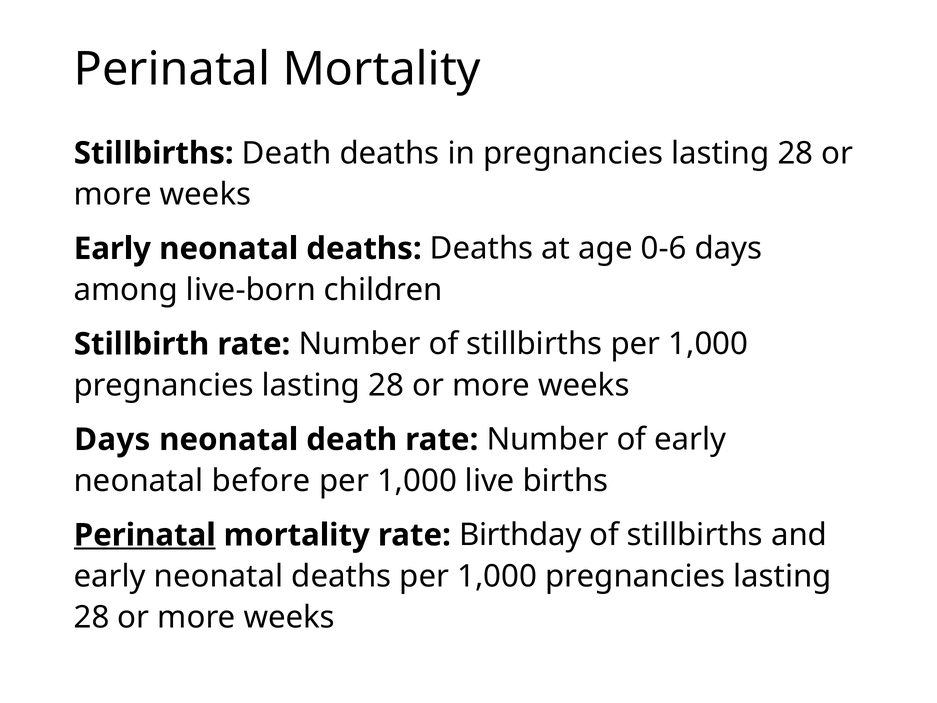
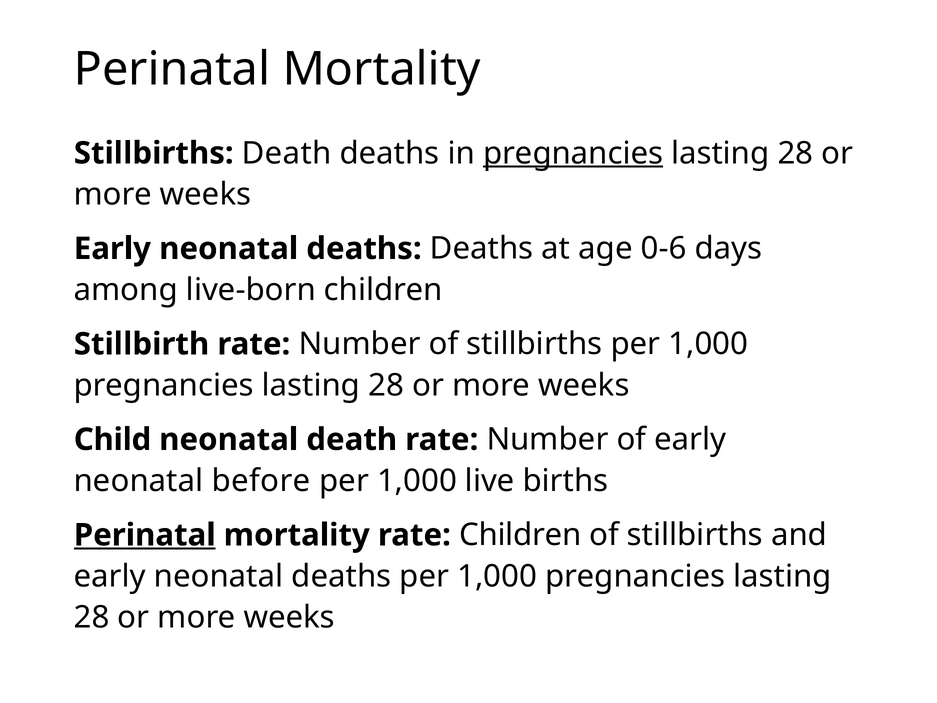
pregnancies at (573, 153) underline: none -> present
Days at (112, 439): Days -> Child
rate Birthday: Birthday -> Children
